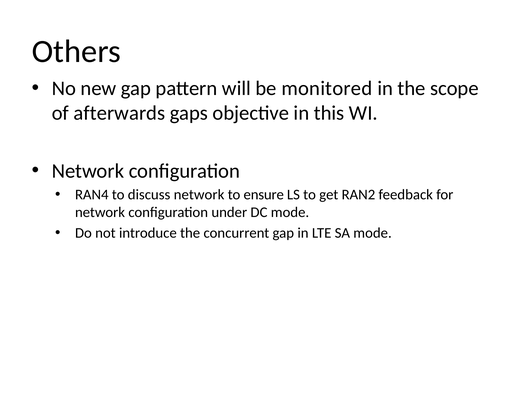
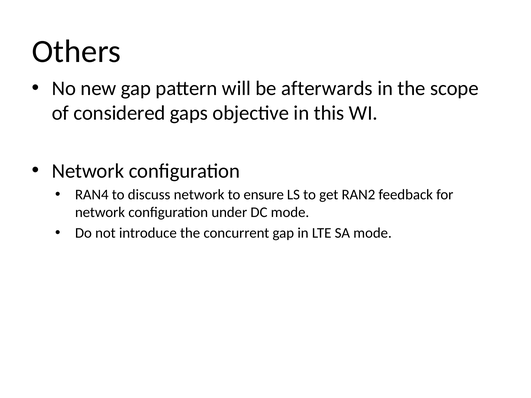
monitored: monitored -> afterwards
afterwards: afterwards -> considered
